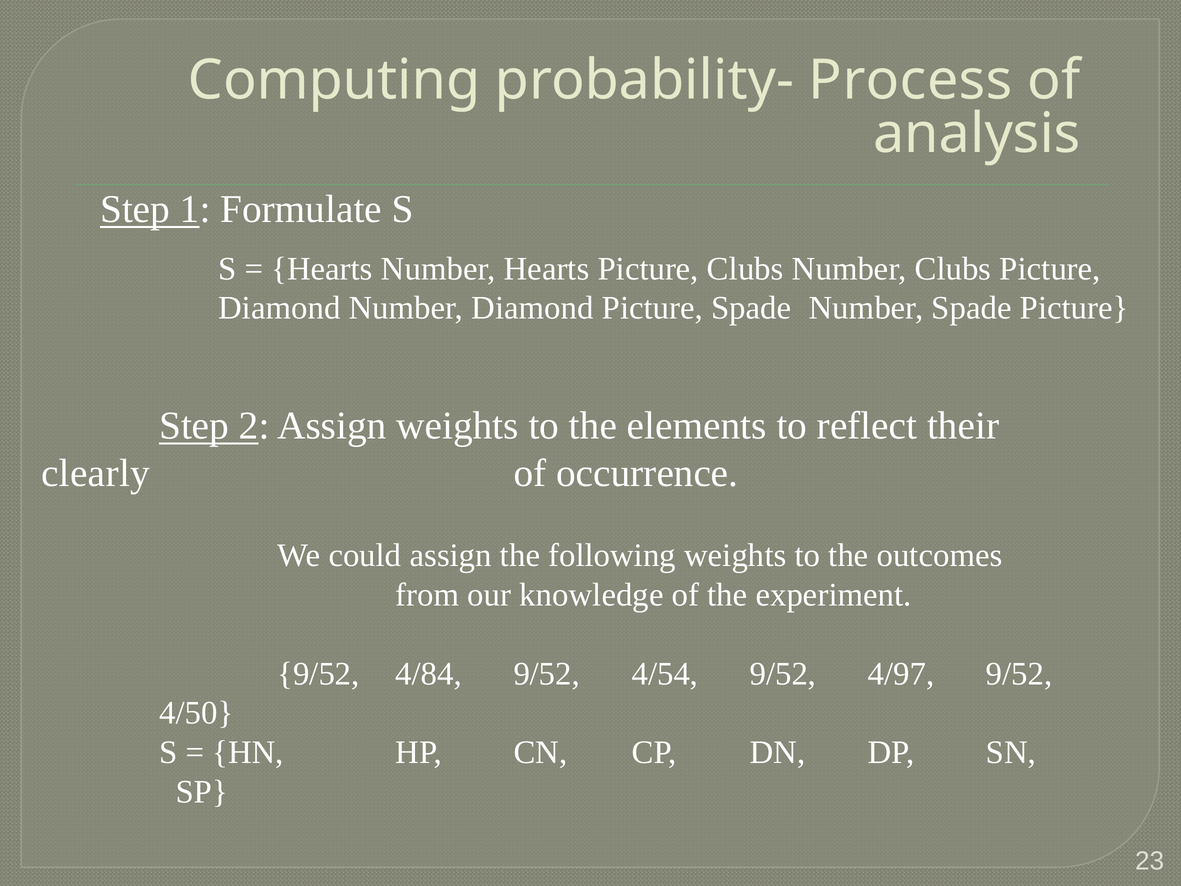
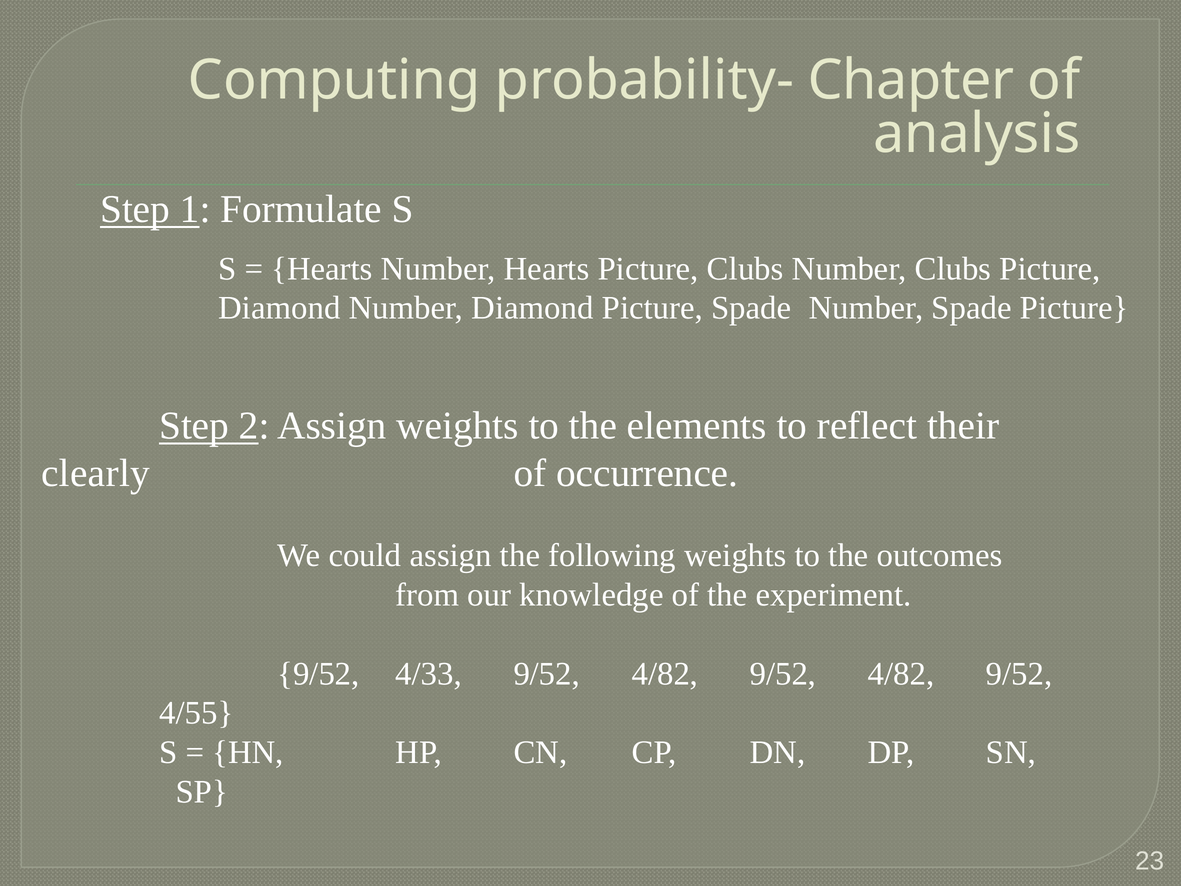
Process: Process -> Chapter
4/84: 4/84 -> 4/33
4/54 at (665, 673): 4/54 -> 4/82
4/97 at (901, 673): 4/97 -> 4/82
4/50: 4/50 -> 4/55
